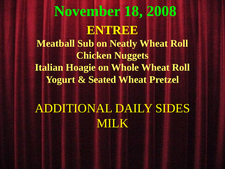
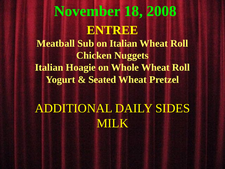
on Neatly: Neatly -> Italian
